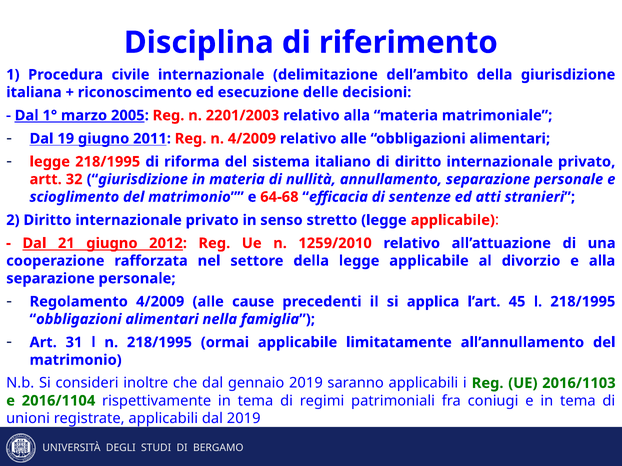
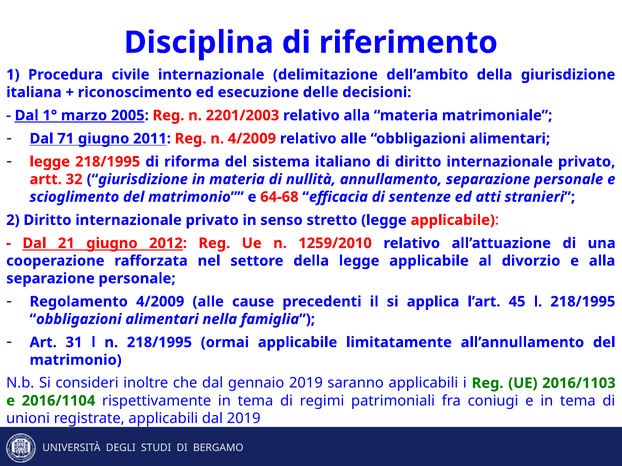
19: 19 -> 71
